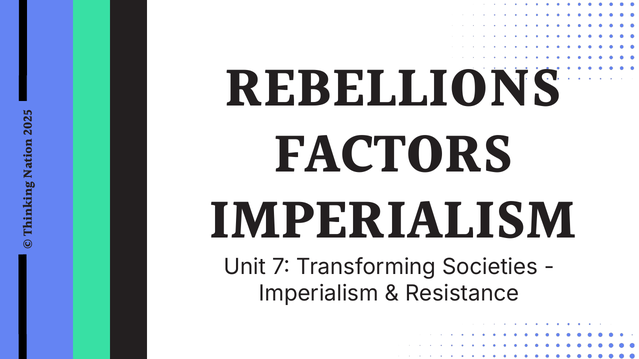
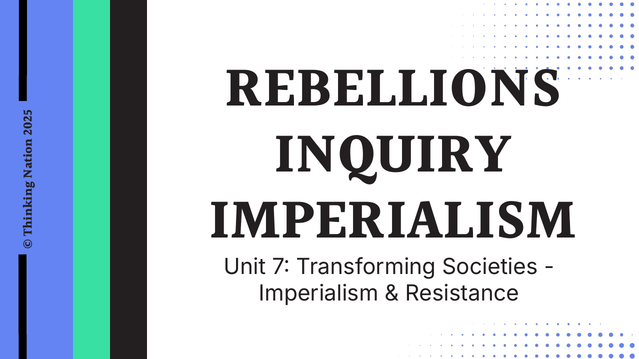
FACTORS: FACTORS -> INQUIRY
